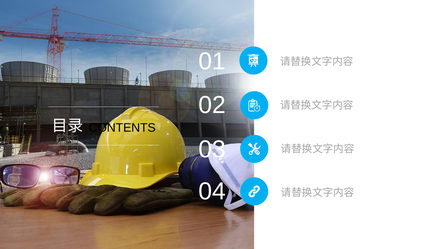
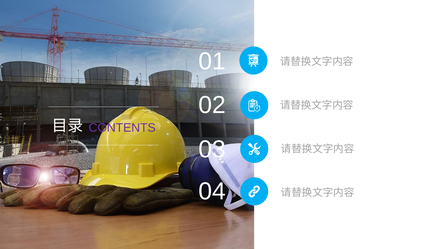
CONTENTS colour: black -> purple
